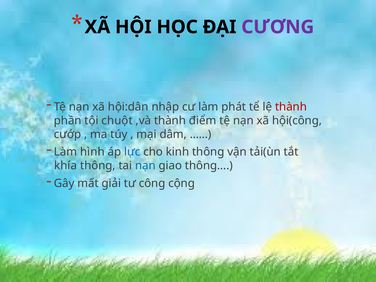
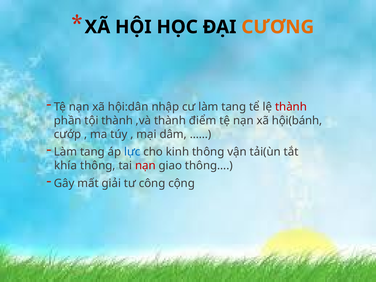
CƯƠNG colour: purple -> orange
cư làm phát: phát -> tang
tội chuột: chuột -> thành
hội(công: hội(công -> hội(bánh
hình at (92, 152): hình -> tang
nạn at (145, 166) colour: blue -> red
